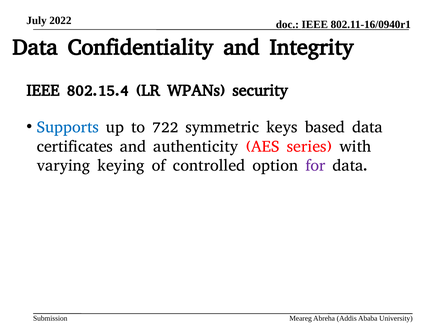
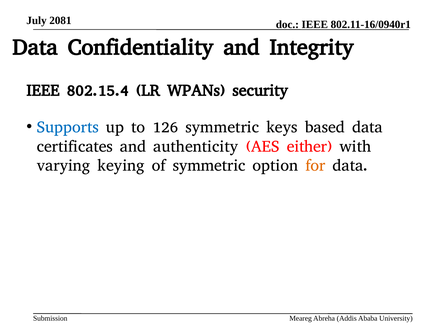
2022: 2022 -> 2081
722: 722 -> 126
series: series -> either
of controlled: controlled -> symmetric
for colour: purple -> orange
